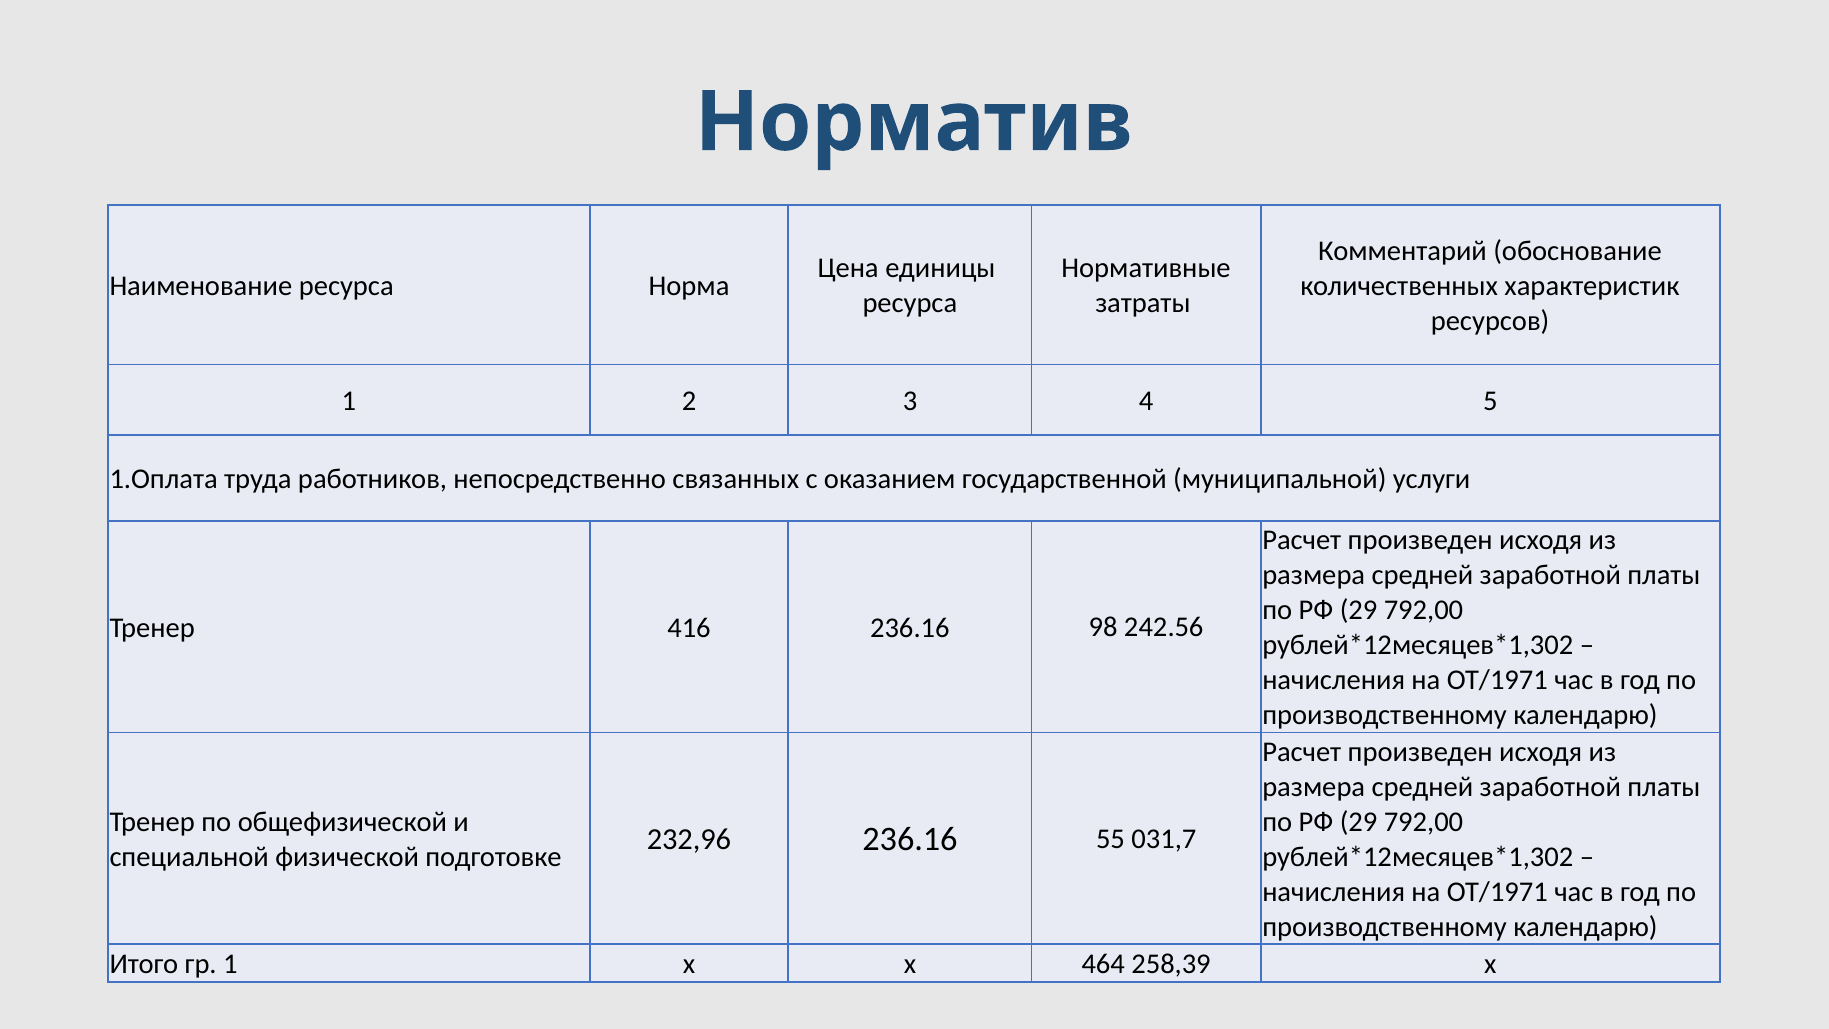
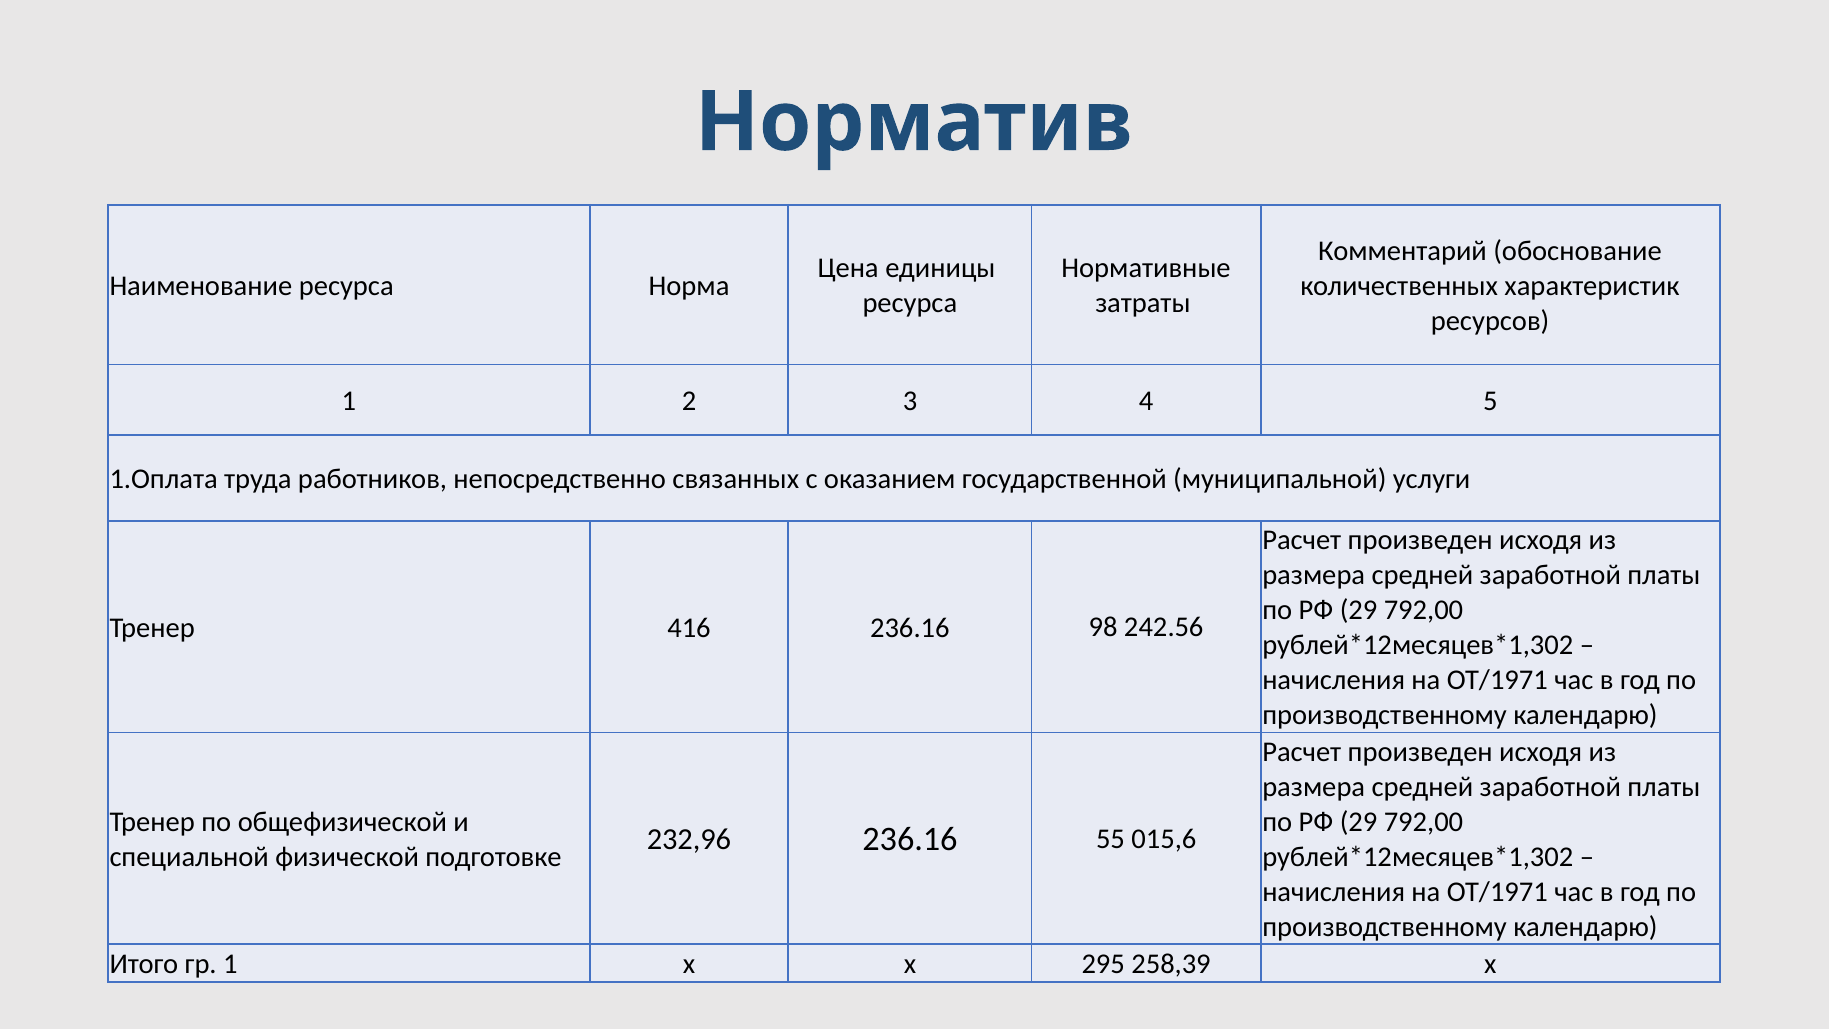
031,7: 031,7 -> 015,6
464: 464 -> 295
